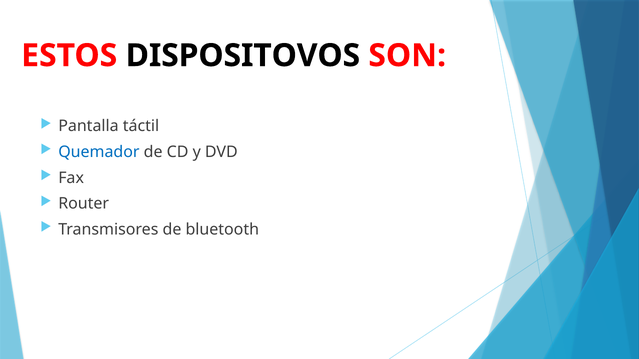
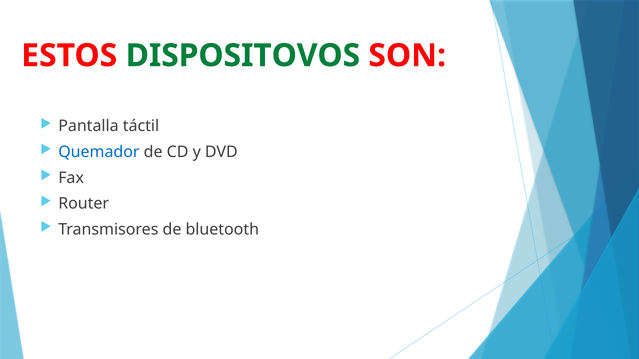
DISPOSITOVOS colour: black -> green
